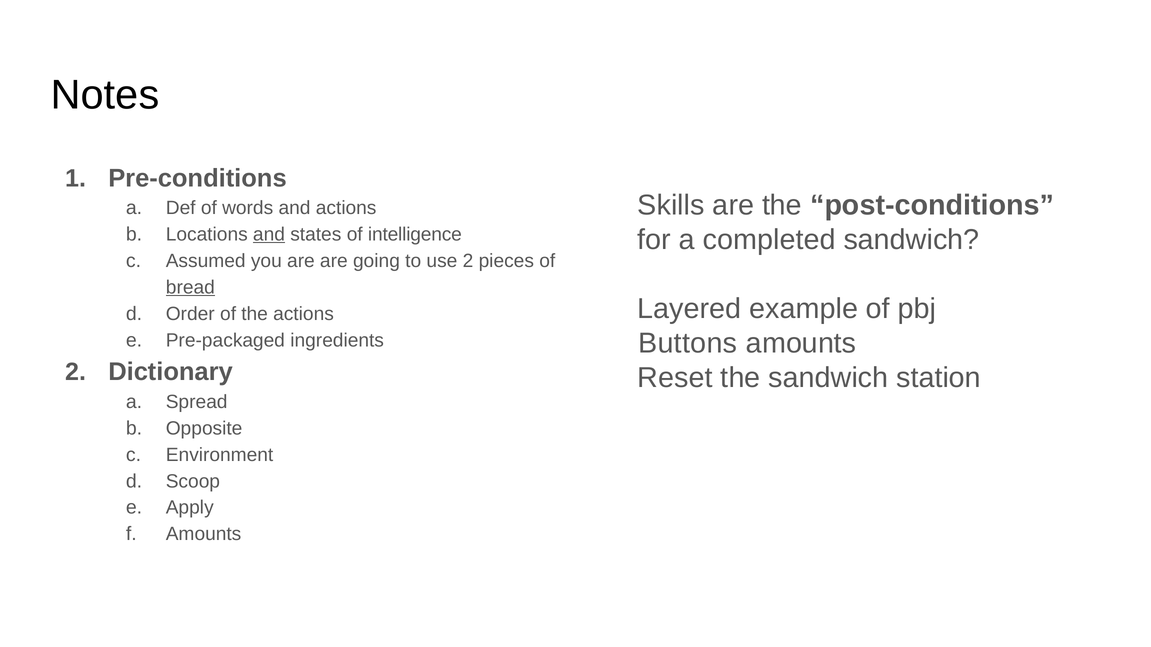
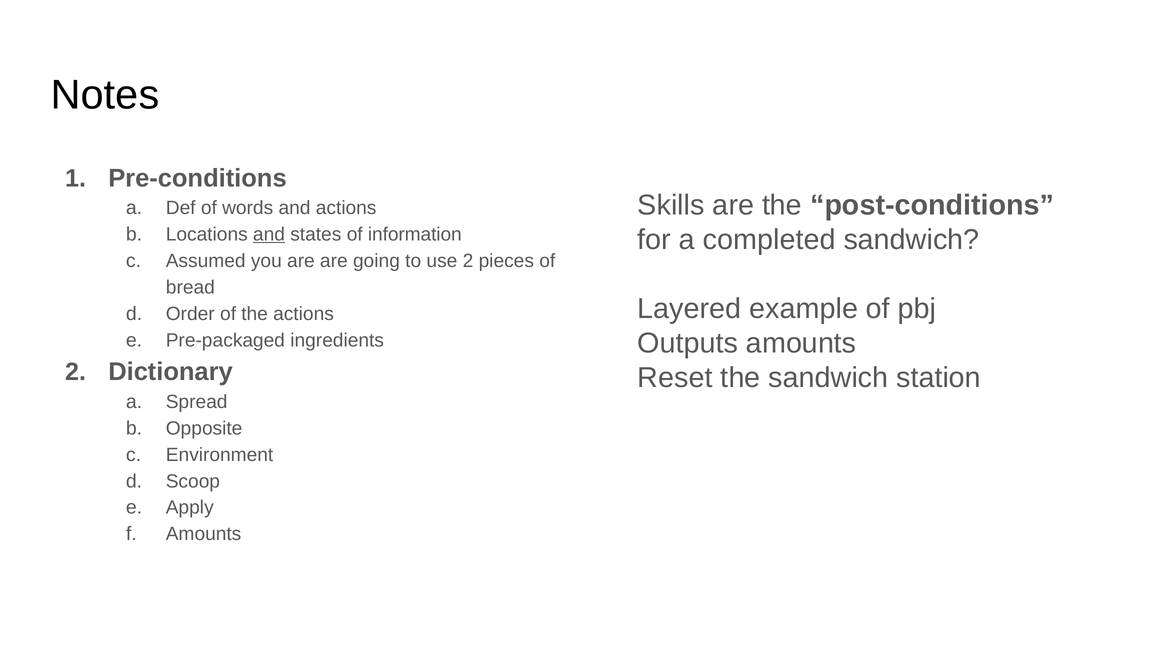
intelligence: intelligence -> information
bread underline: present -> none
Buttons: Buttons -> Outputs
